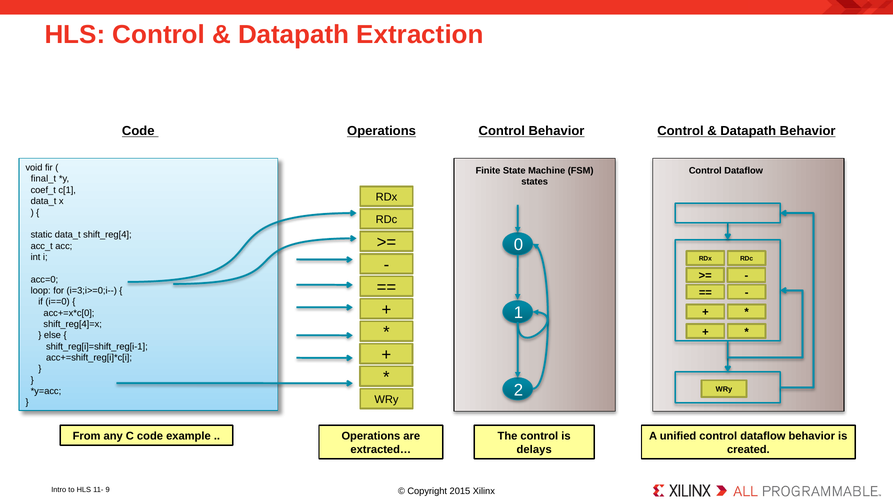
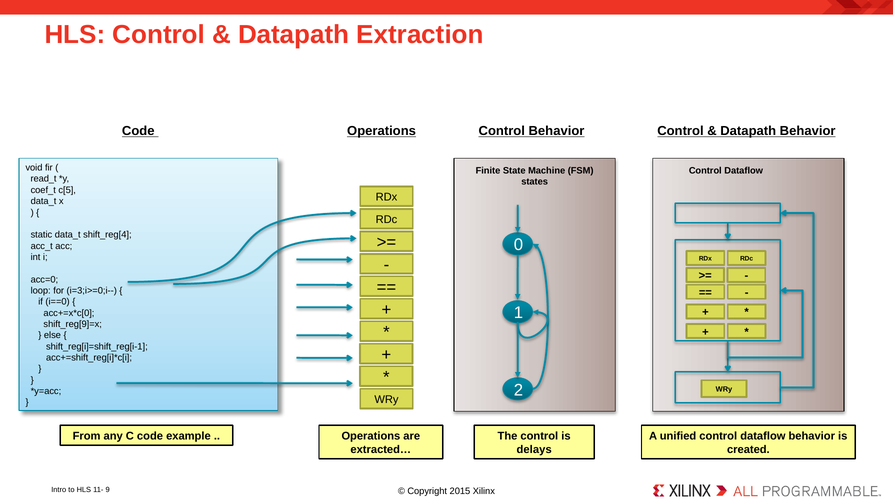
final_t: final_t -> read_t
c[1: c[1 -> c[5
shift_reg[4]=x: shift_reg[4]=x -> shift_reg[9]=x
